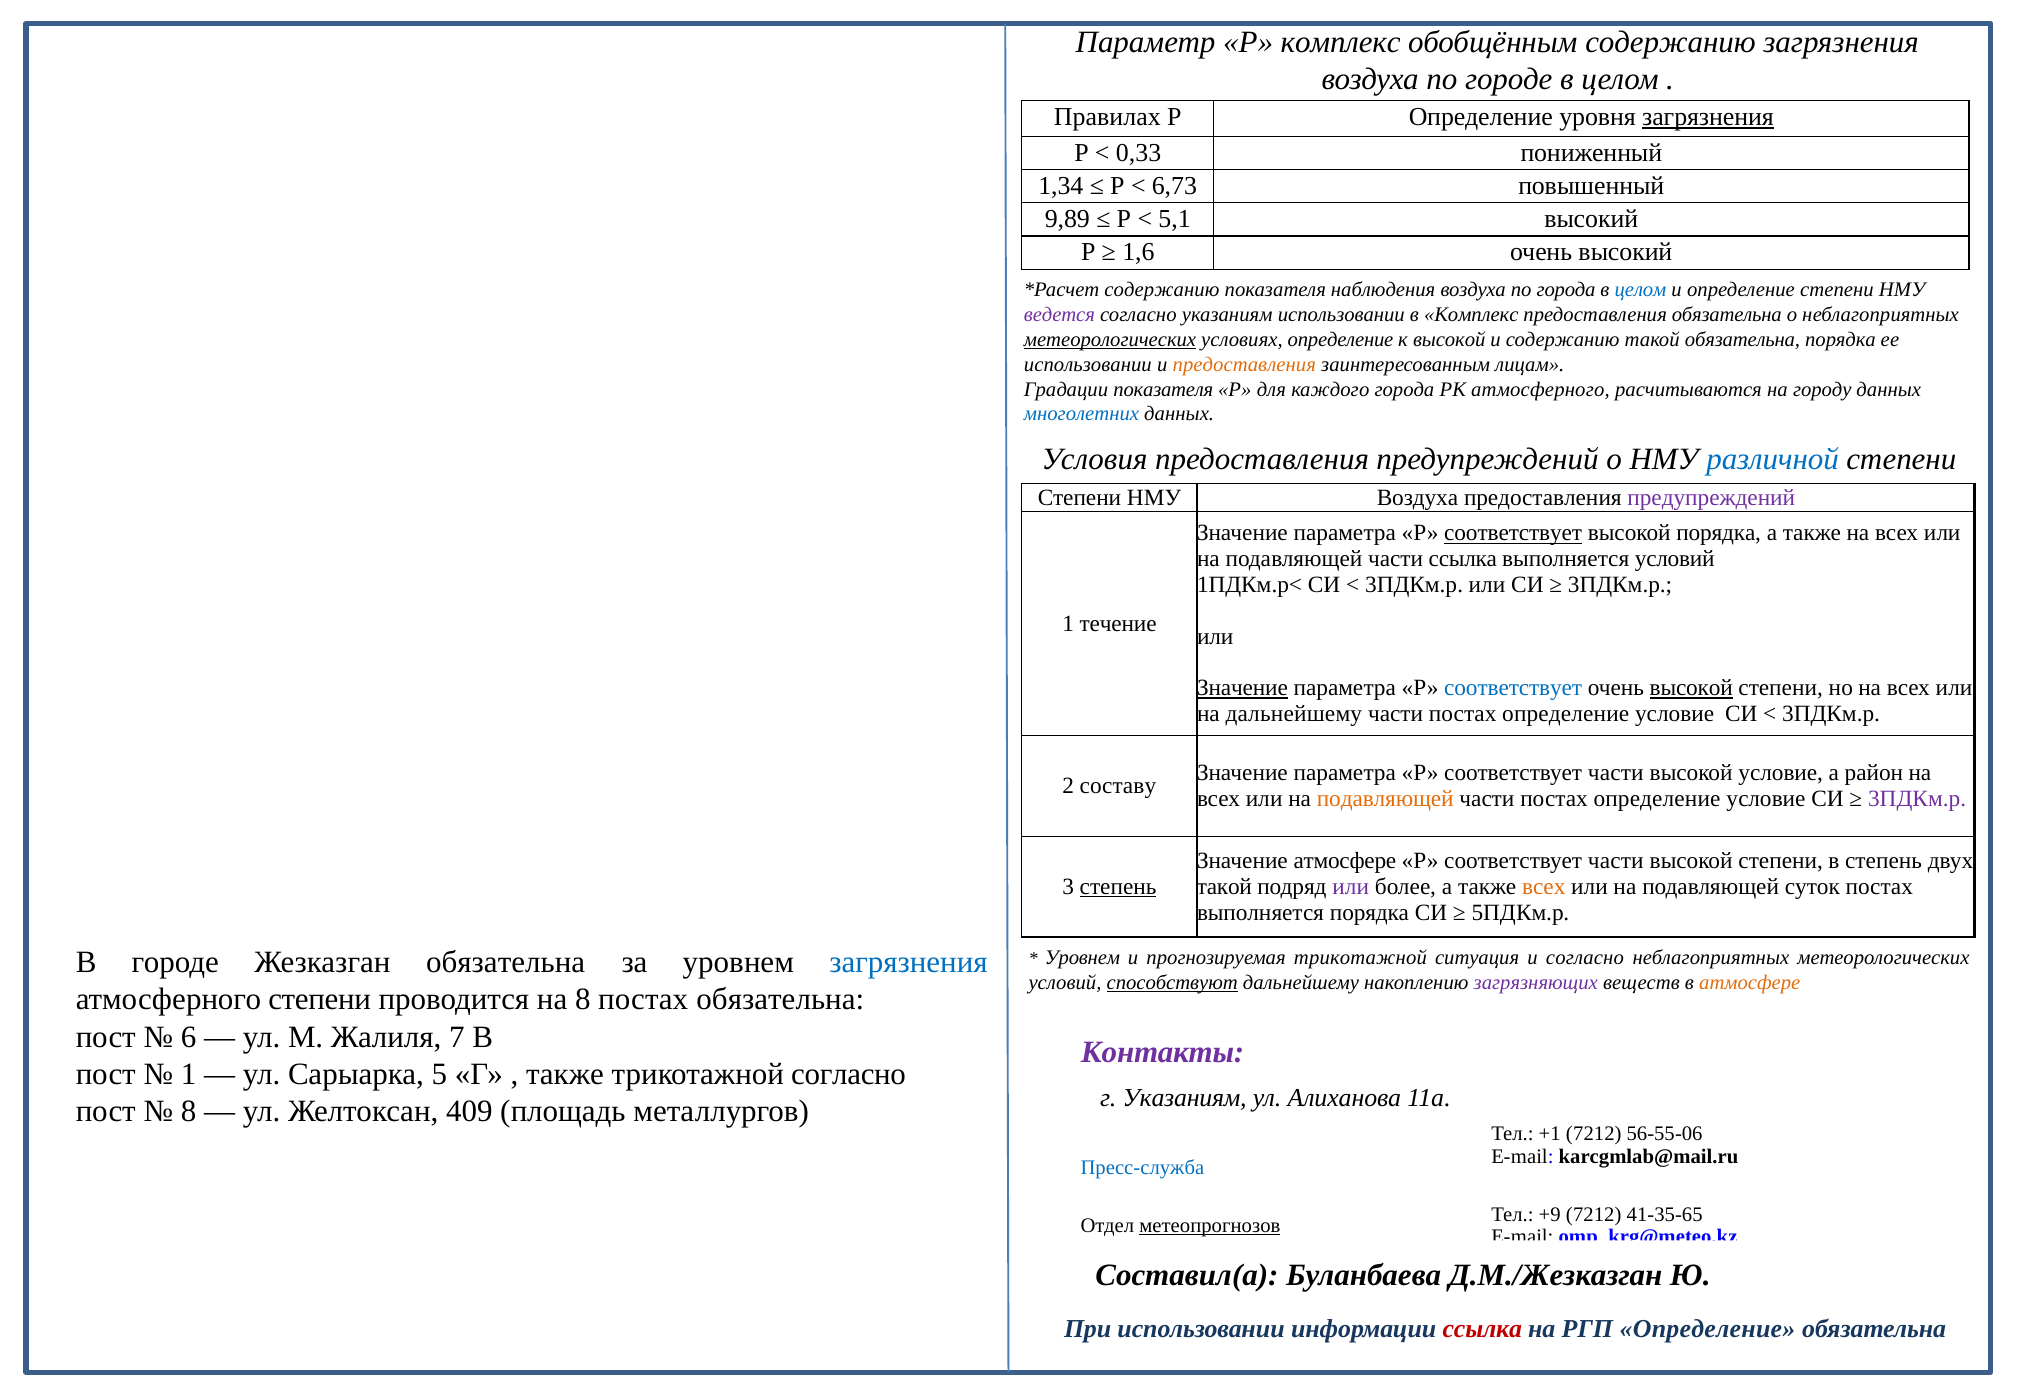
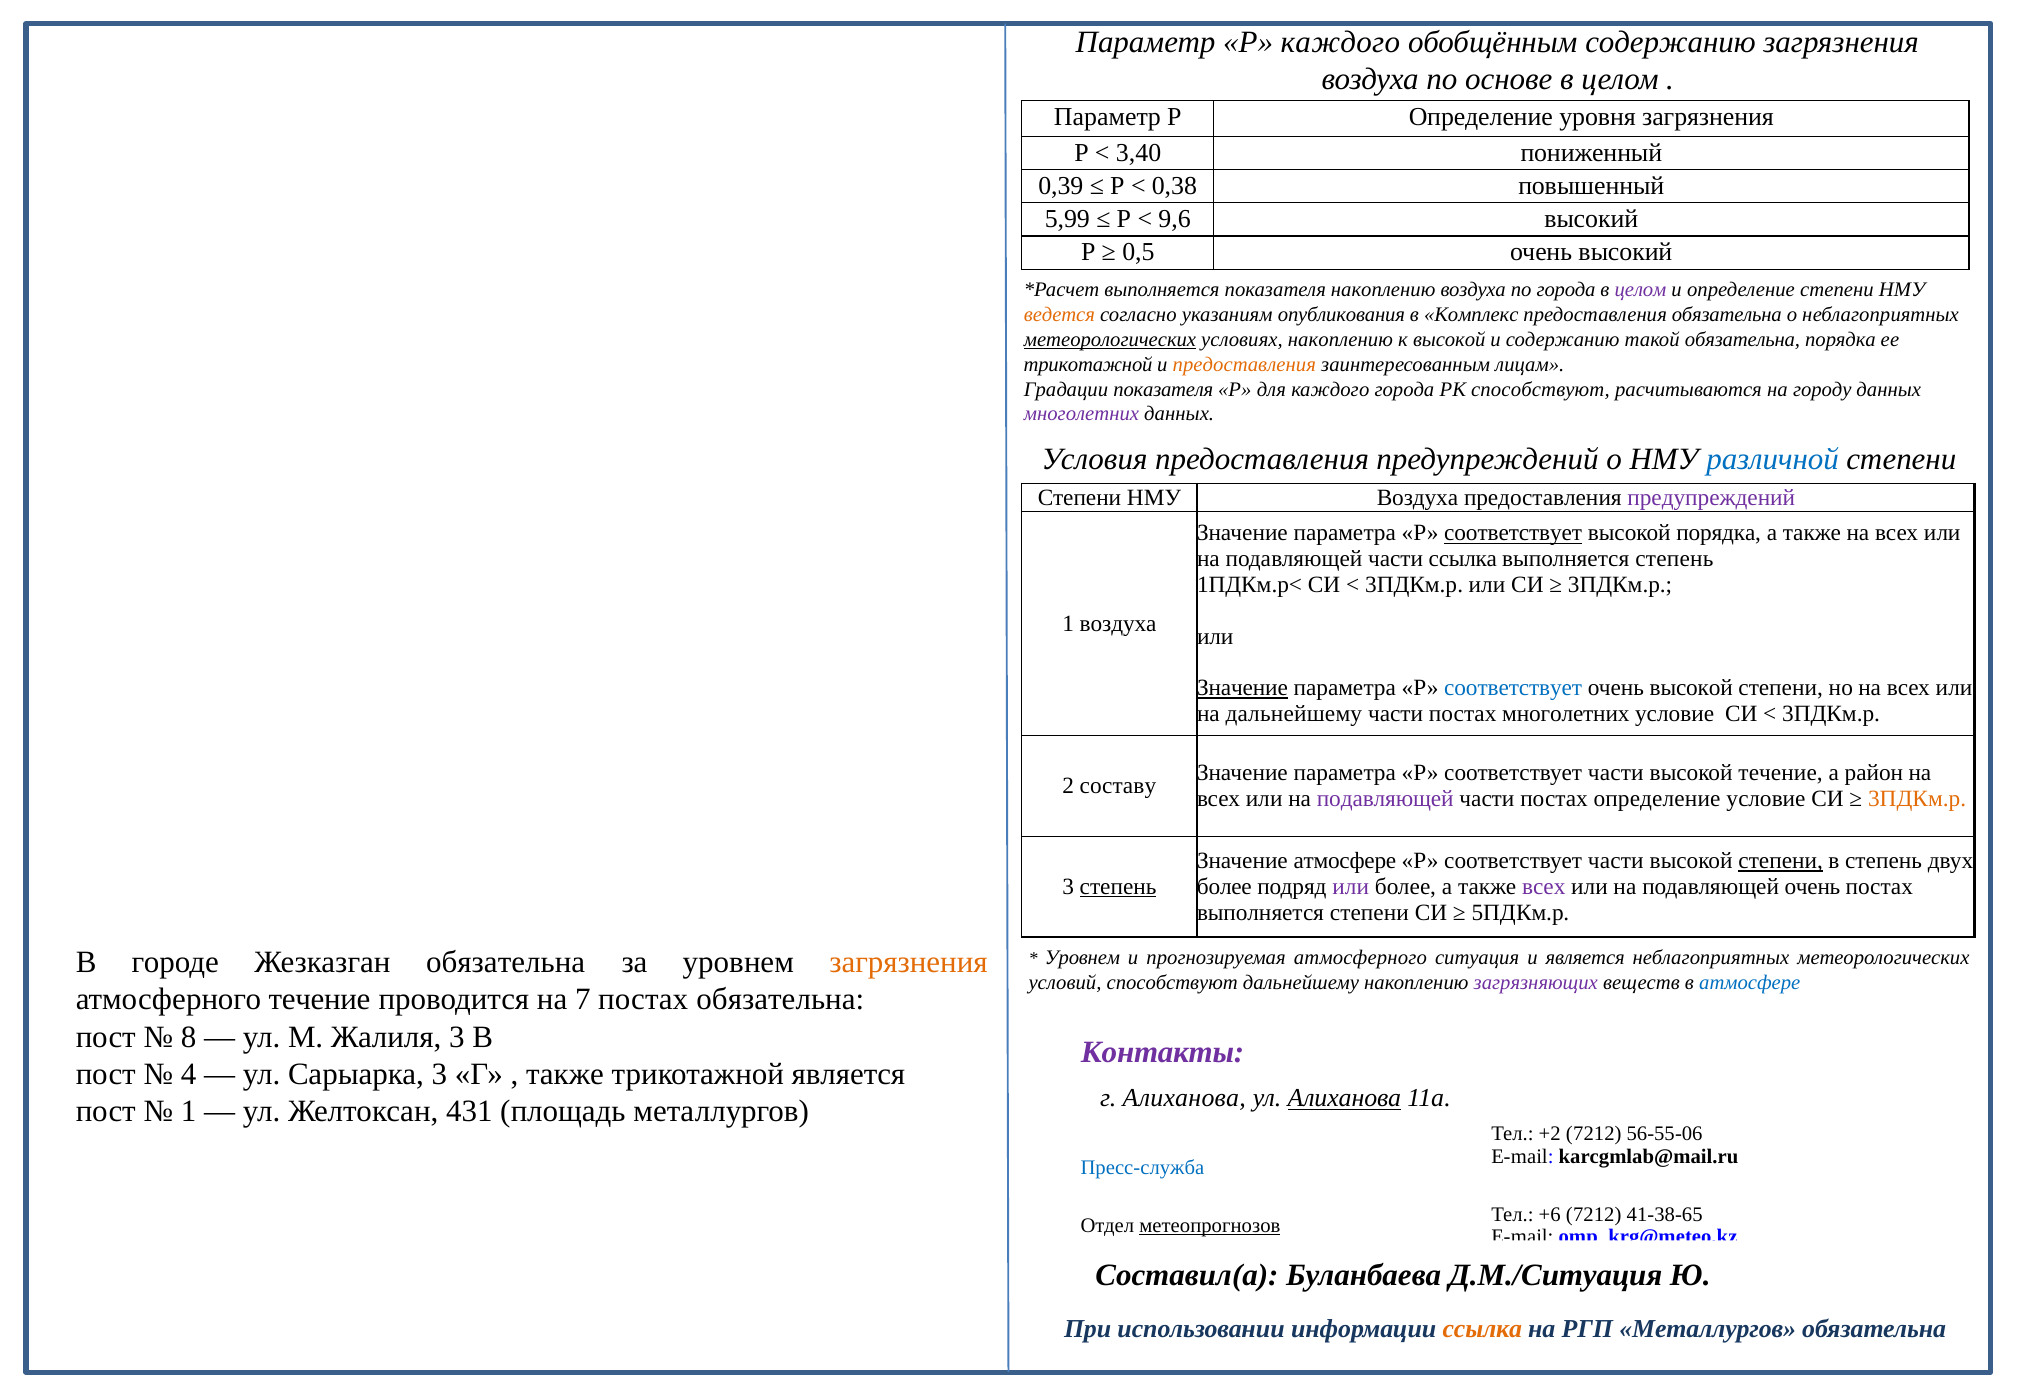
Р комплекс: комплекс -> каждого
по городе: городе -> основе
Правилах at (1107, 117): Правилах -> Параметр
загрязнения at (1708, 117) underline: present -> none
0,33: 0,33 -> 3,40
1,34: 1,34 -> 0,39
6,73: 6,73 -> 0,38
9,89: 9,89 -> 5,99
5,1: 5,1 -> 9,6
1,6: 1,6 -> 0,5
содержанию at (1162, 290): содержанию -> выполняется
показателя наблюдения: наблюдения -> накоплению
целом at (1641, 290) colour: blue -> purple
ведется colour: purple -> orange
указаниям использовании: использовании -> опубликования
условиях определение: определение -> накоплению
использовании at (1088, 365): использовании -> трикотажной
РК атмосферного: атмосферного -> способствуют
многолетних at (1081, 414) colour: blue -> purple
выполняется условий: условий -> степень
1 течение: течение -> воздуха
высокой at (1691, 688) underline: present -> none
определение at (1566, 714): определение -> многолетних
высокой условие: условие -> течение
подавляющей at (1385, 799) colour: orange -> purple
3ПДКм.р at (1917, 799) colour: purple -> orange
степени at (1781, 861) underline: none -> present
такой at (1224, 887): такой -> более
всех at (1544, 887) colour: orange -> purple
подавляющей суток: суток -> очень
выполняется порядка: порядка -> степени
загрязнения at (908, 963) colour: blue -> orange
прогнозируемая трикотажной: трикотажной -> атмосферного
и согласно: согласно -> является
способствуют at (1172, 983) underline: present -> none
атмосфере at (1750, 983) colour: orange -> blue
атмосферного степени: степени -> течение
на 8: 8 -> 7
6: 6 -> 8
Жалиля 7: 7 -> 3
1 at (189, 1074): 1 -> 4
Сарыарка 5: 5 -> 3
трикотажной согласно: согласно -> является
г Указаниям: Указаниям -> Алиханова
Алиханова at (1344, 1099) underline: none -> present
8 at (189, 1112): 8 -> 1
409: 409 -> 431
+1: +1 -> +2
+9: +9 -> +6
41-35-65: 41-35-65 -> 41-38-65
Д.М./Жезказган: Д.М./Жезказган -> Д.М./Ситуация
ссылка at (1482, 1330) colour: red -> orange
РГП Определение: Определение -> Металлургов
